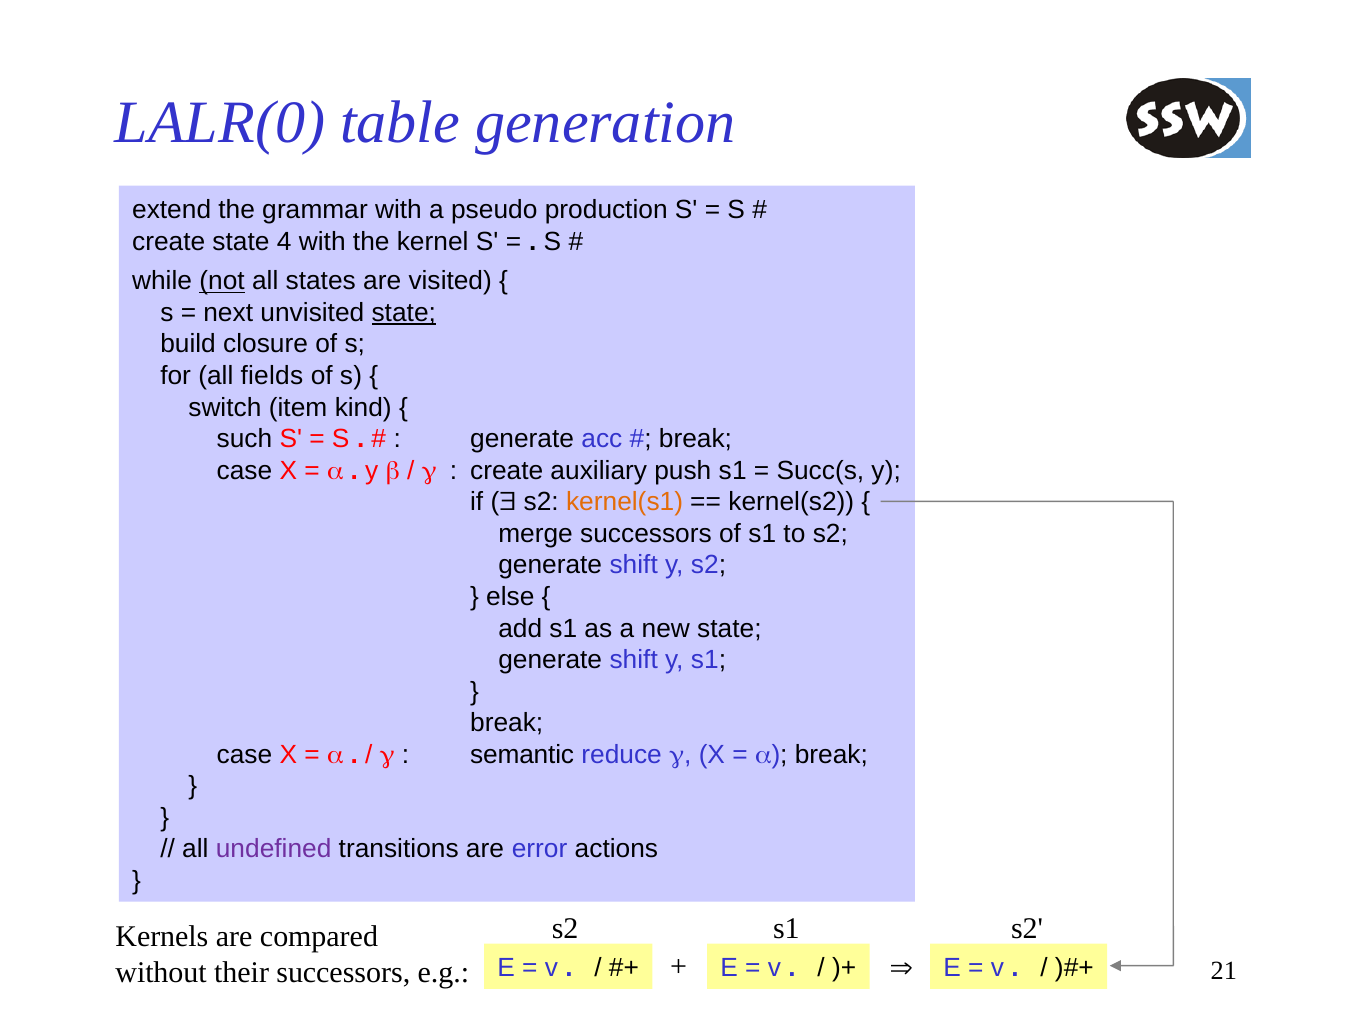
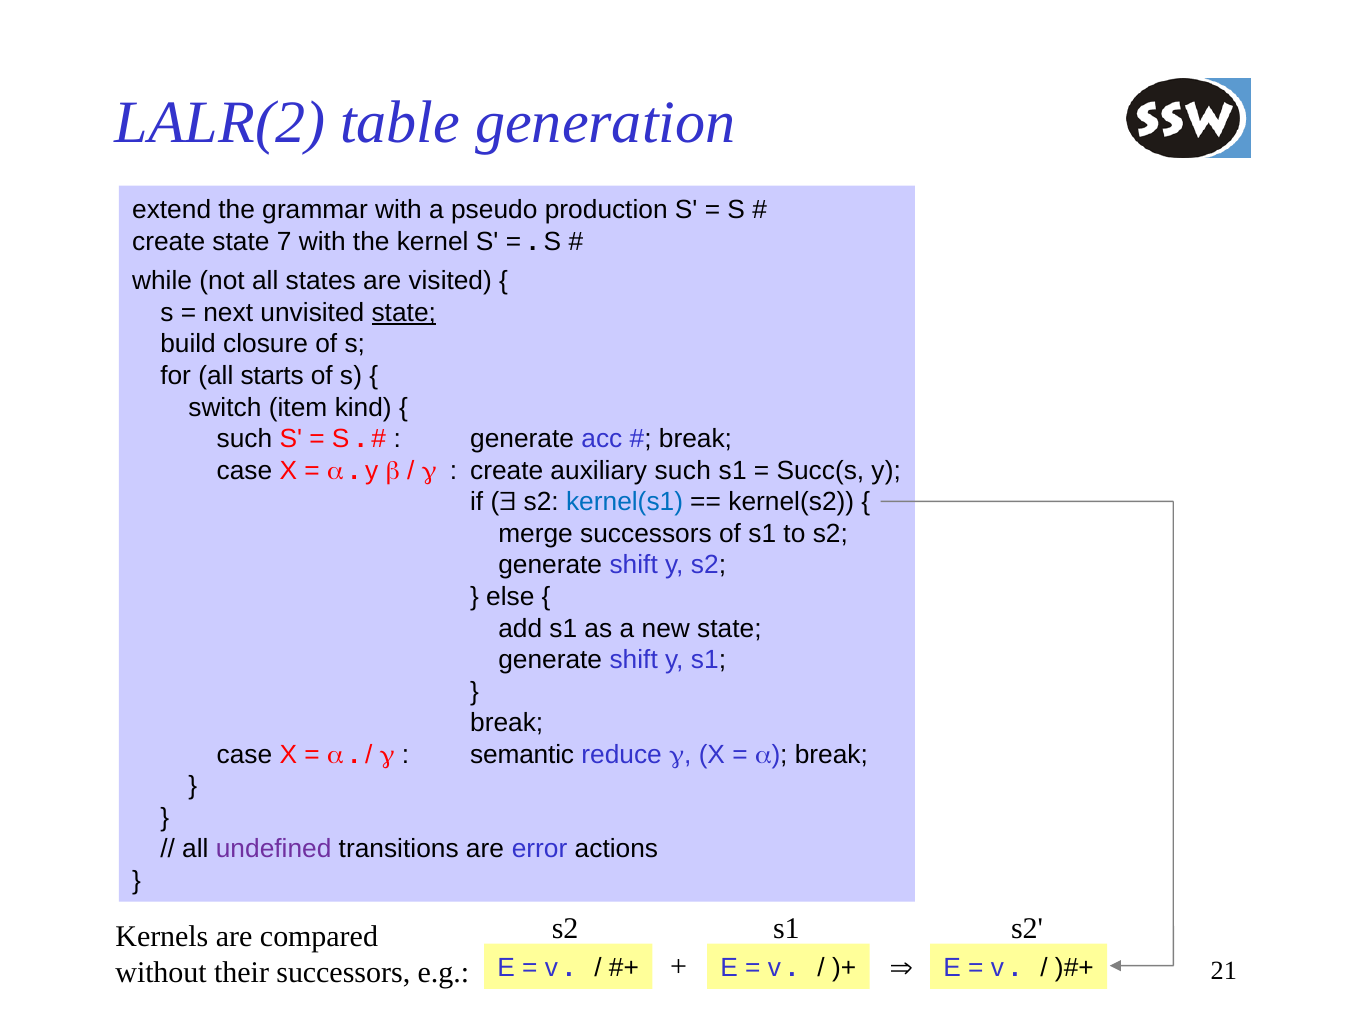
LALR(0: LALR(0 -> LALR(2
4: 4 -> 7
not underline: present -> none
fields: fields -> starts
auxiliary push: push -> such
kernel(s1 colour: orange -> blue
